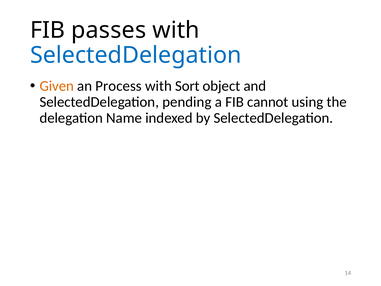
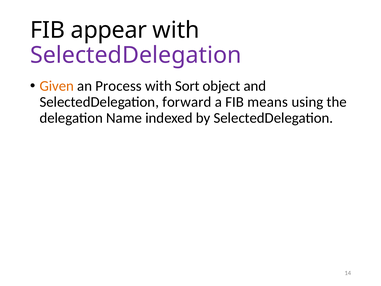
passes: passes -> appear
SelectedDelegation at (136, 55) colour: blue -> purple
pending: pending -> forward
cannot: cannot -> means
